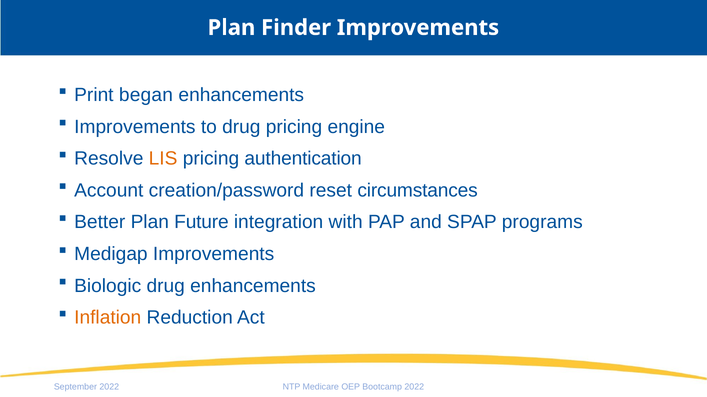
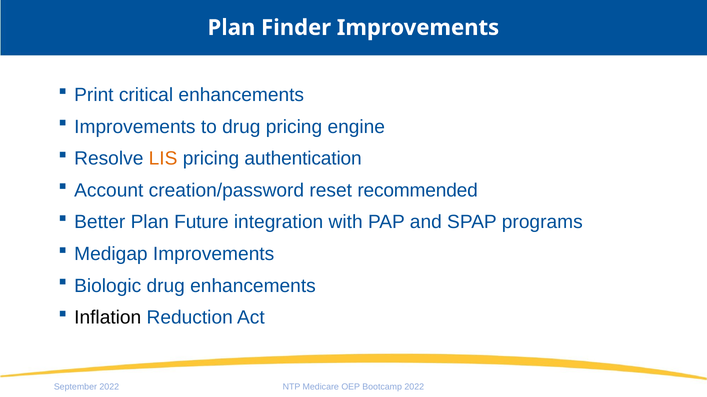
began: began -> critical
circumstances: circumstances -> recommended
Inflation colour: orange -> black
